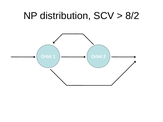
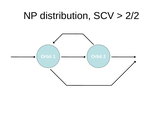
8/2: 8/2 -> 2/2
